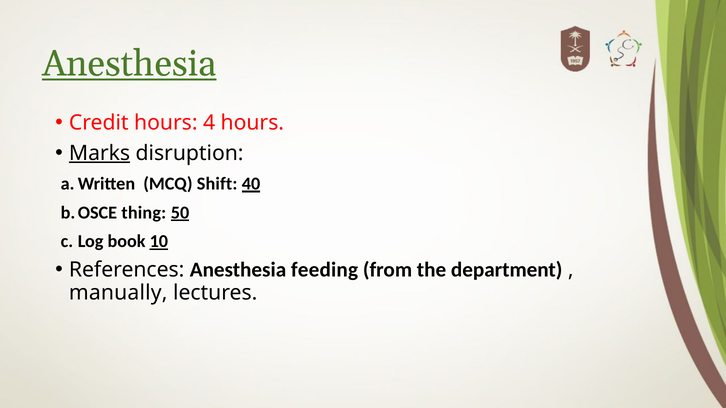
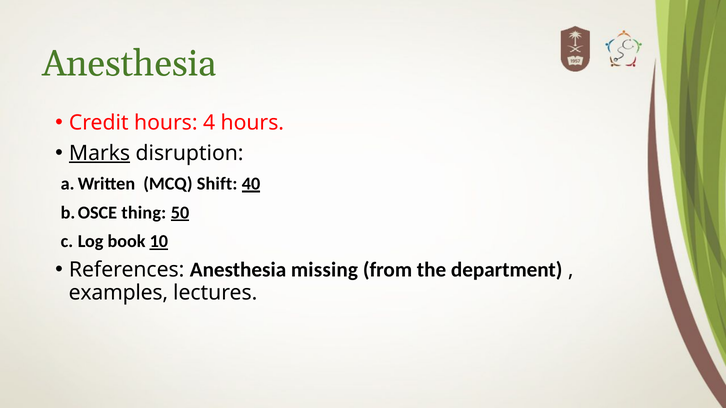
Anesthesia at (129, 64) underline: present -> none
feeding: feeding -> missing
manually: manually -> examples
